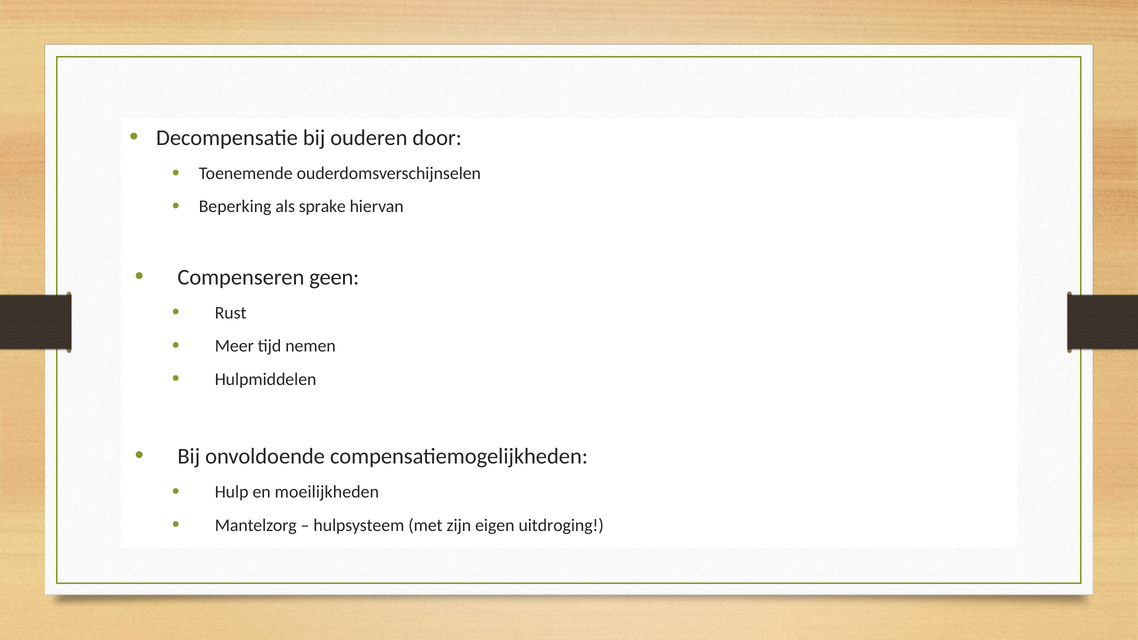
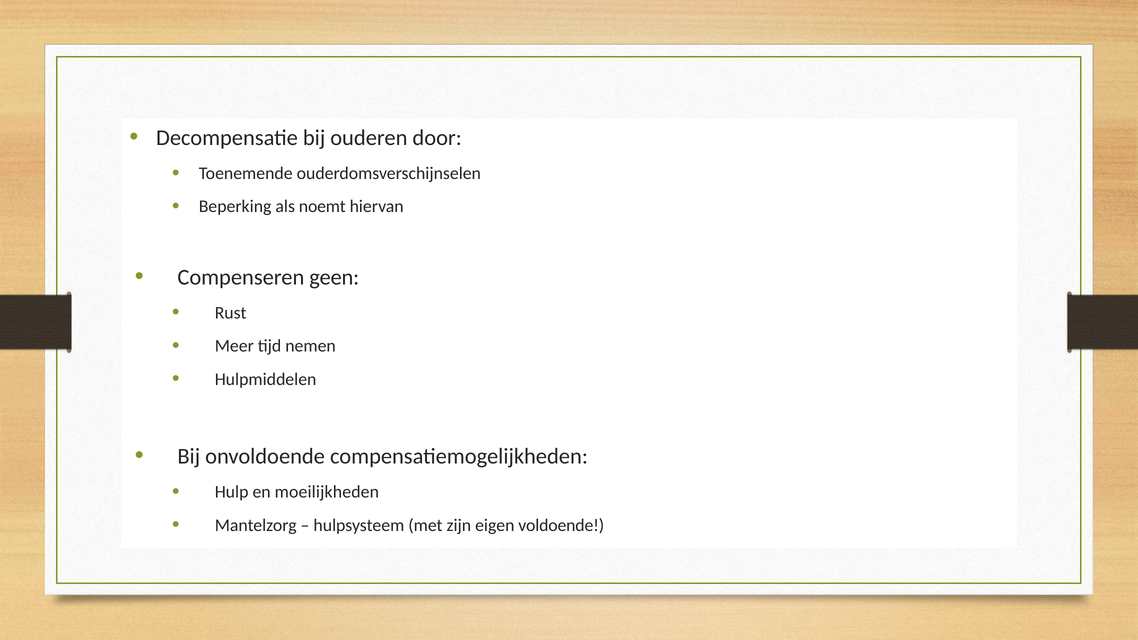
sprake: sprake -> noemt
uitdroging: uitdroging -> voldoende
